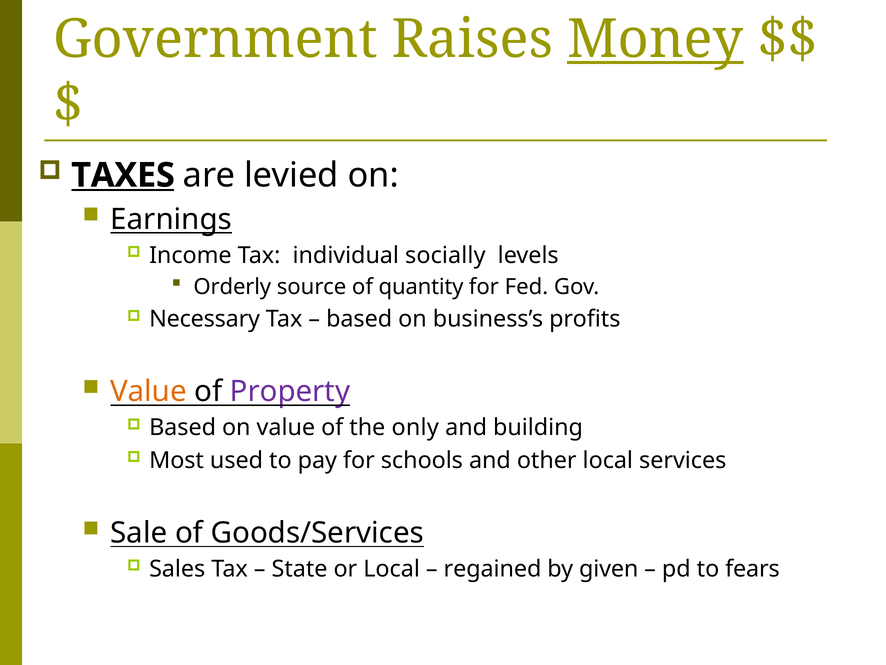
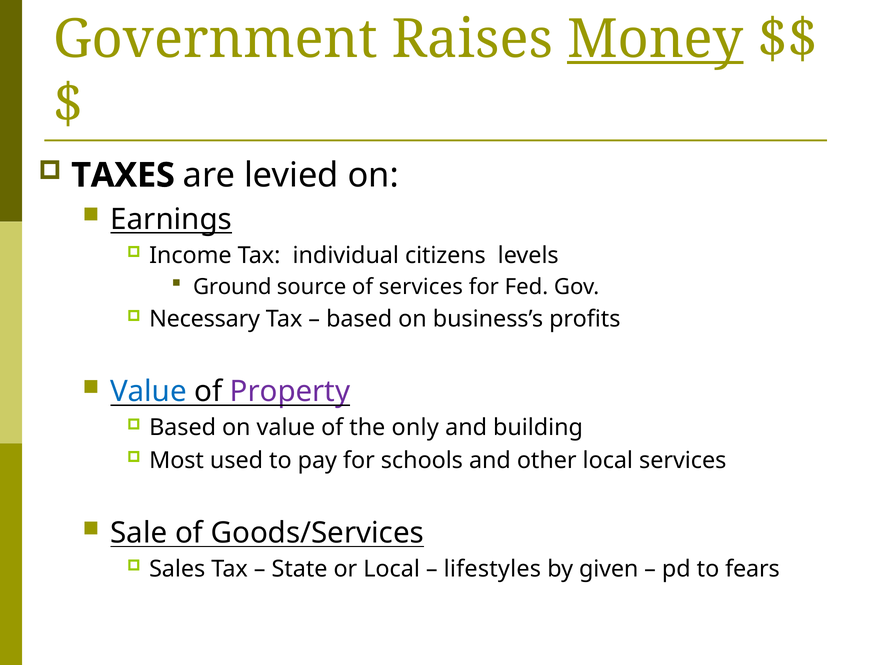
TAXES underline: present -> none
socially: socially -> citizens
Orderly: Orderly -> Ground
of quantity: quantity -> services
Value at (149, 391) colour: orange -> blue
regained: regained -> lifestyles
